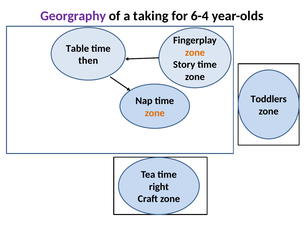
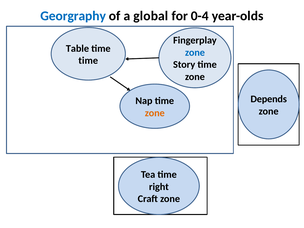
Georgraphy colour: purple -> blue
taking: taking -> global
6-4: 6-4 -> 0-4
zone at (195, 52) colour: orange -> blue
then at (88, 61): then -> time
Toddlers: Toddlers -> Depends
